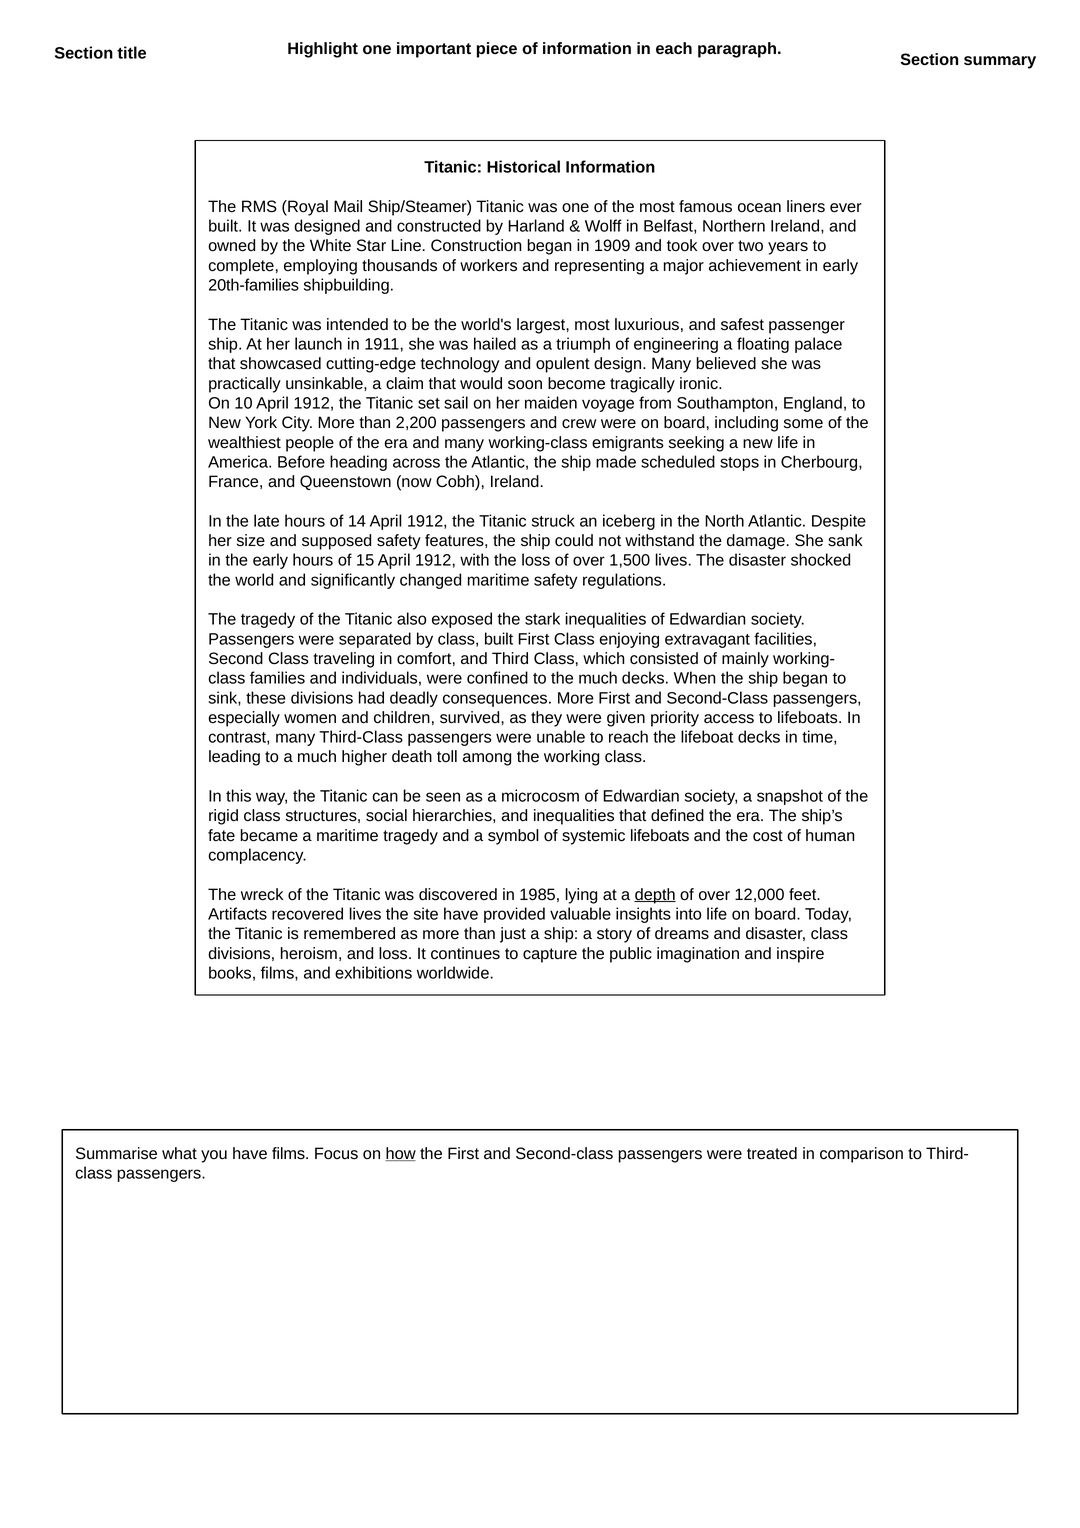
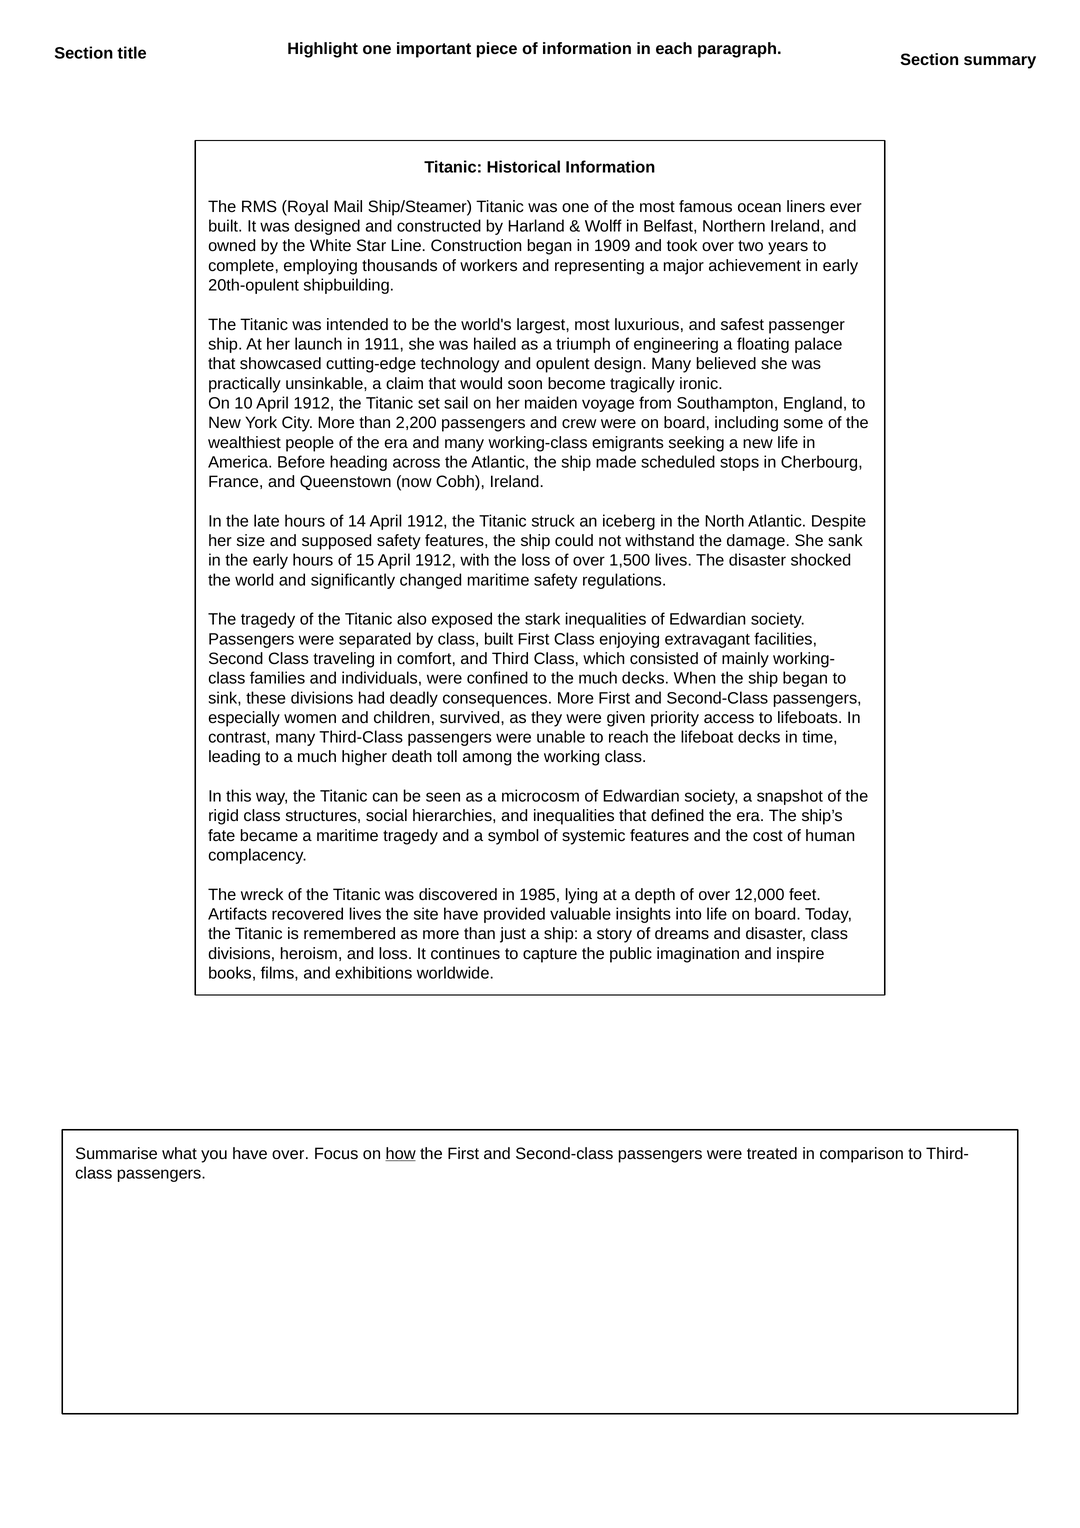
20th-families: 20th-families -> 20th-opulent
systemic lifeboats: lifeboats -> features
depth underline: present -> none
have films: films -> over
